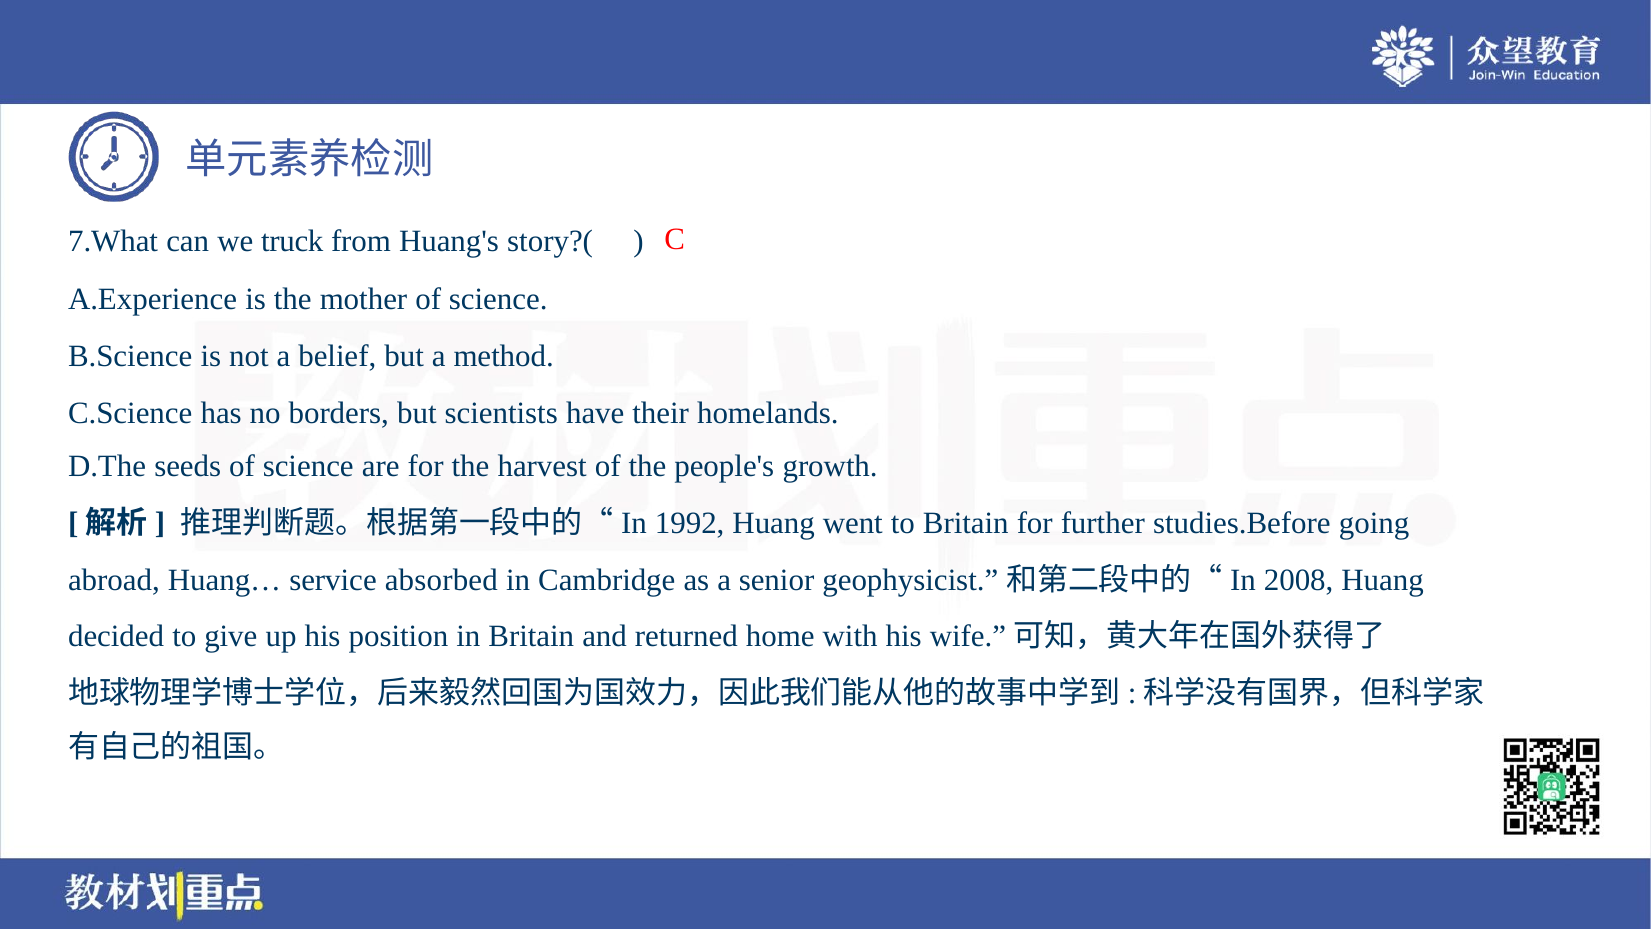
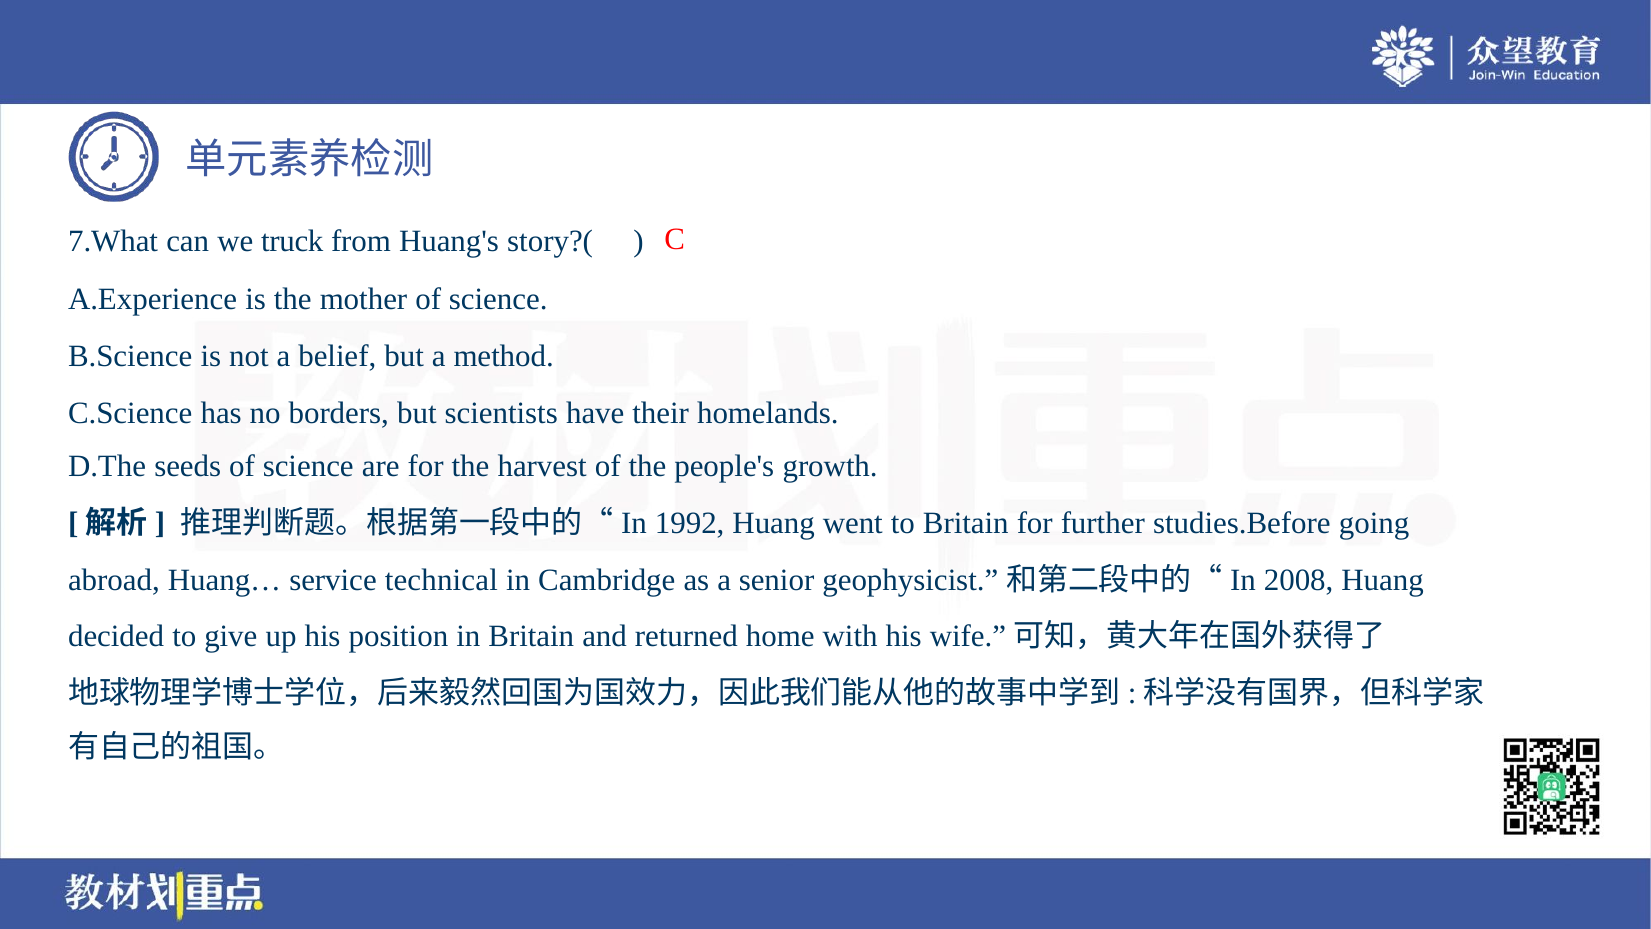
absorbed: absorbed -> technical
